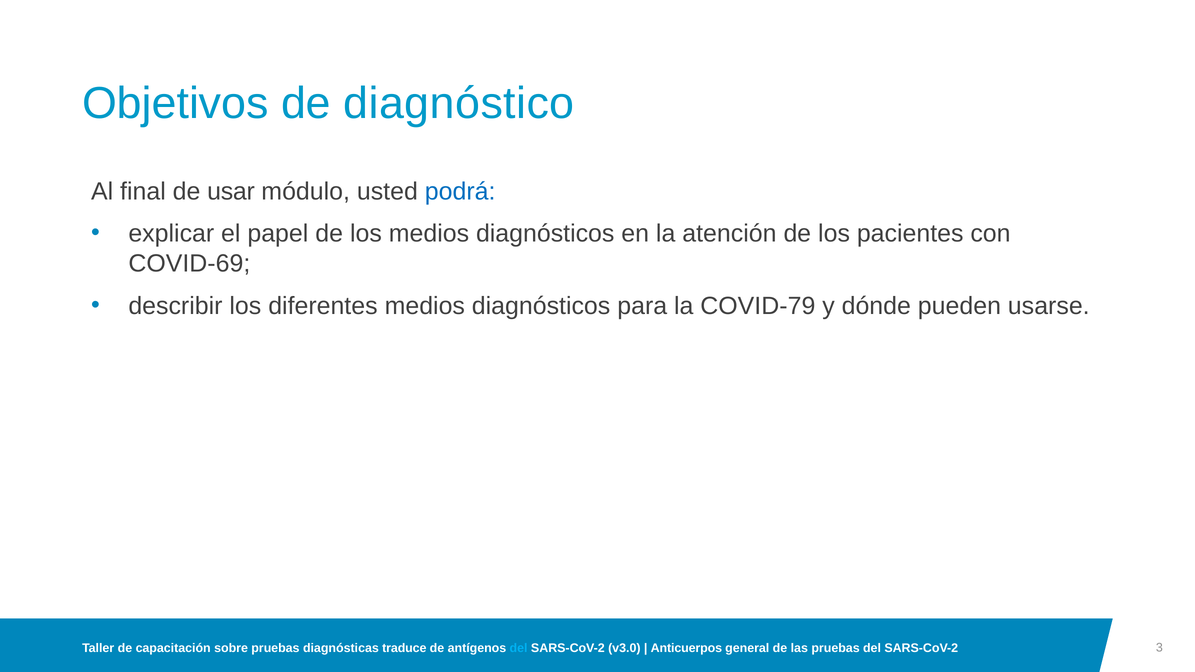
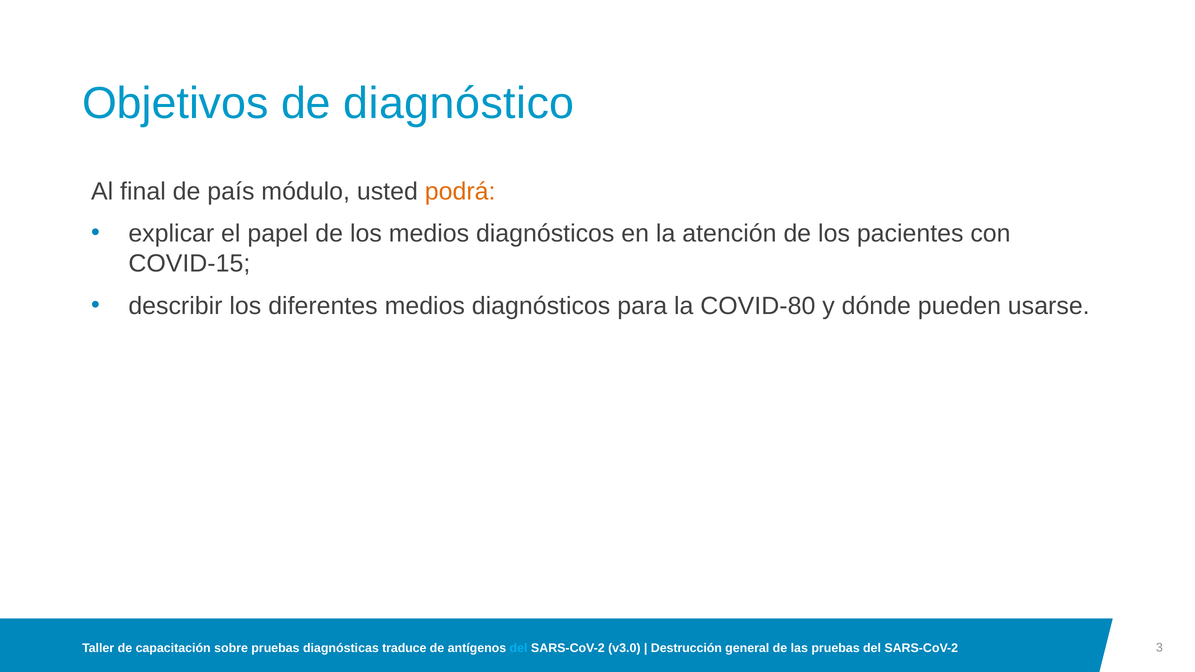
usar: usar -> país
podrá colour: blue -> orange
COVID-69: COVID-69 -> COVID-15
COVID-79: COVID-79 -> COVID-80
Anticuerpos: Anticuerpos -> Destrucción
